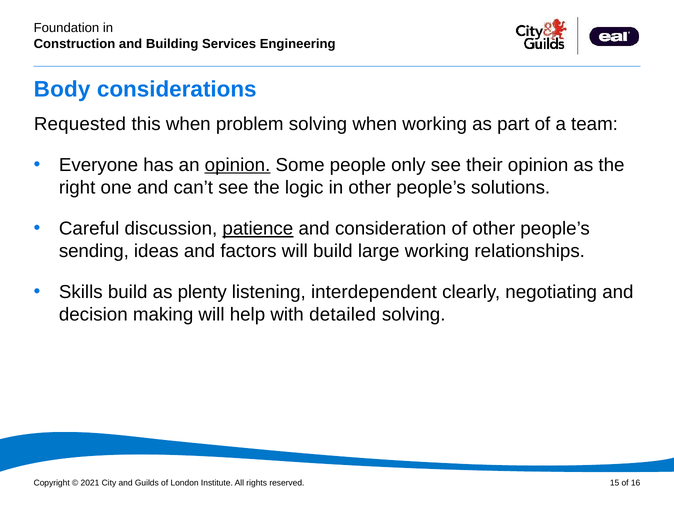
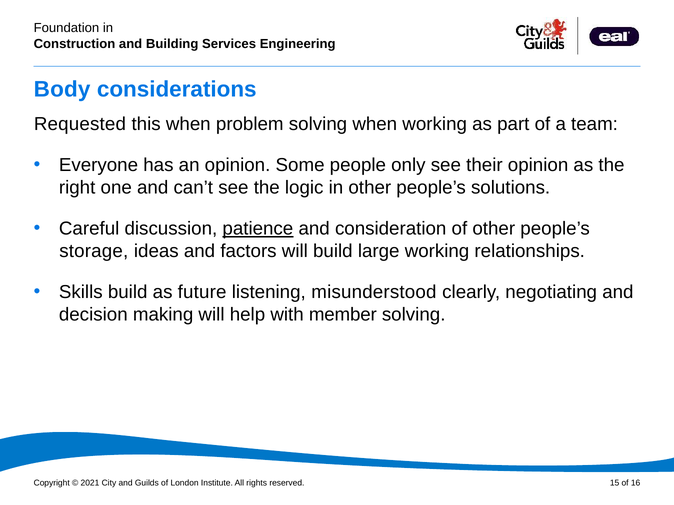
opinion at (238, 165) underline: present -> none
sending: sending -> storage
plenty: plenty -> future
interdependent: interdependent -> misunderstood
detailed: detailed -> member
